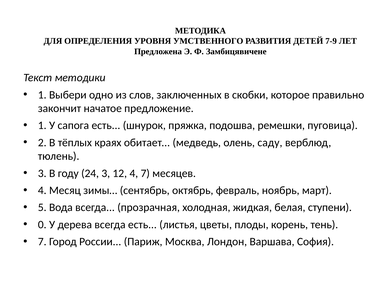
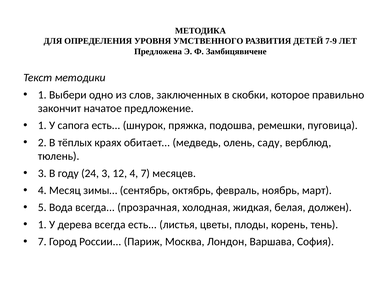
ступени: ступени -> должен
0 at (42, 224): 0 -> 1
